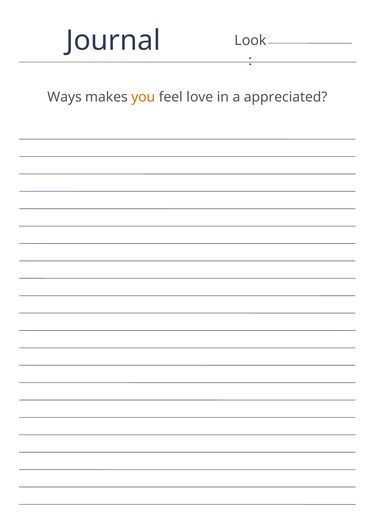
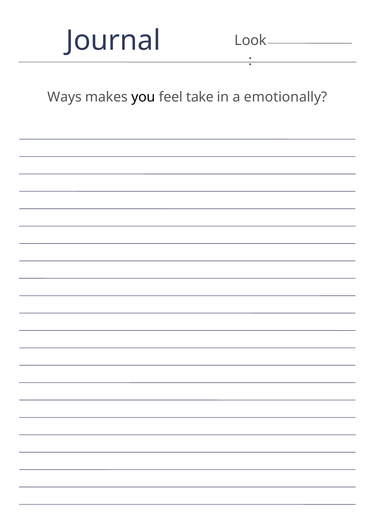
you colour: orange -> black
love: love -> take
appreciated: appreciated -> emotionally
